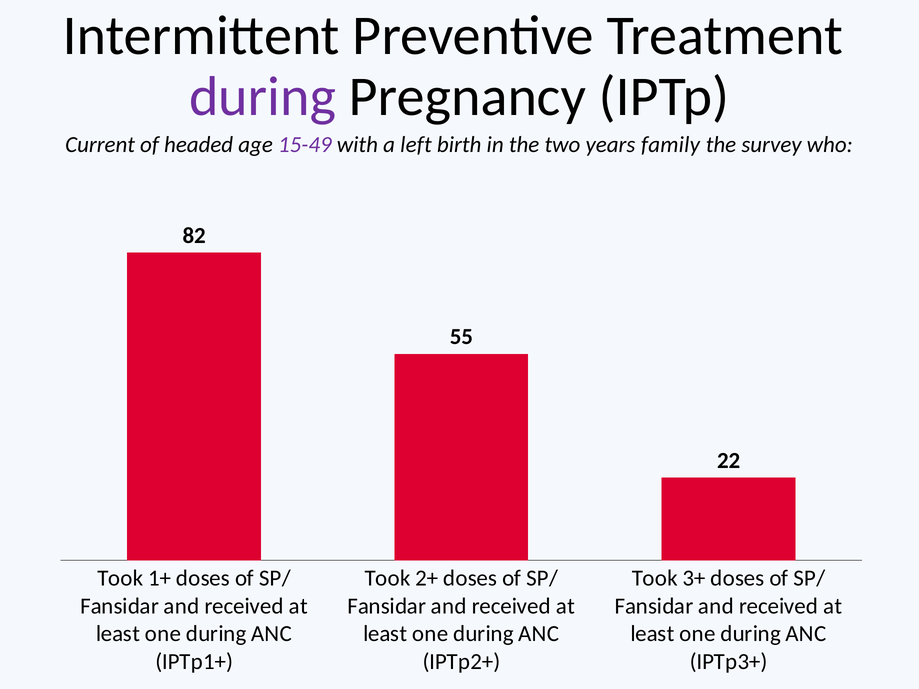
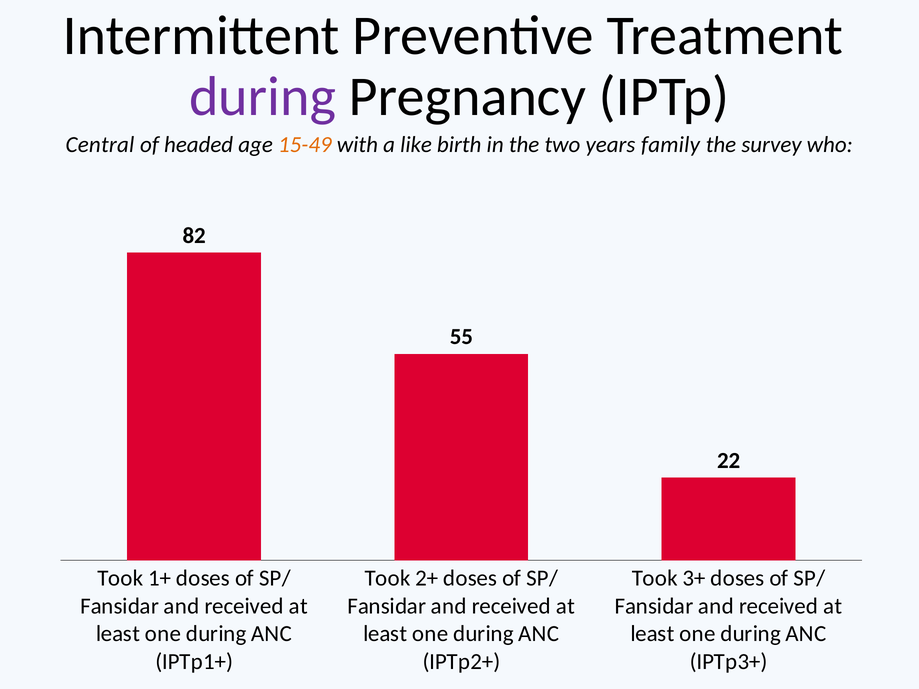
Current: Current -> Central
15-49 colour: purple -> orange
left: left -> like
